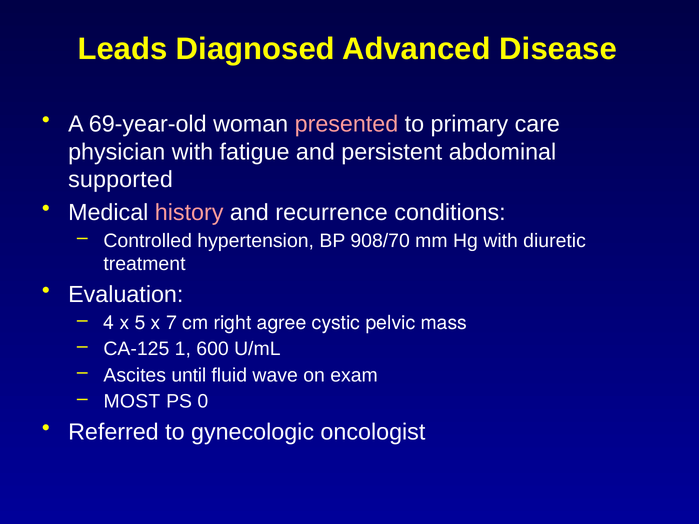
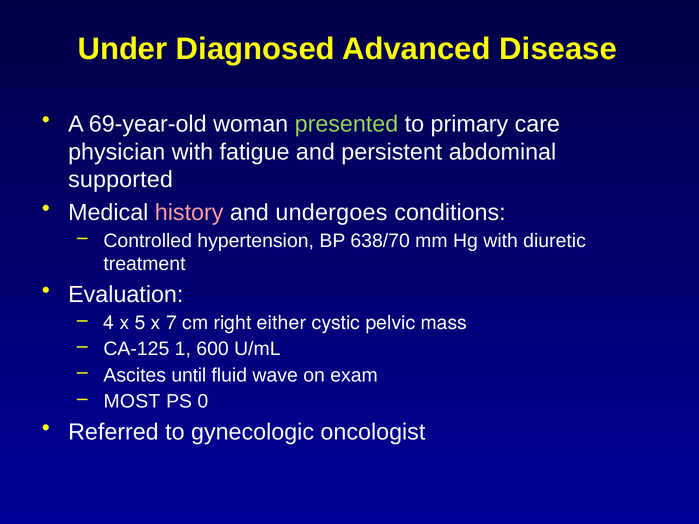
Leads: Leads -> Under
presented colour: pink -> light green
recurrence: recurrence -> undergoes
908/70: 908/70 -> 638/70
agree: agree -> either
